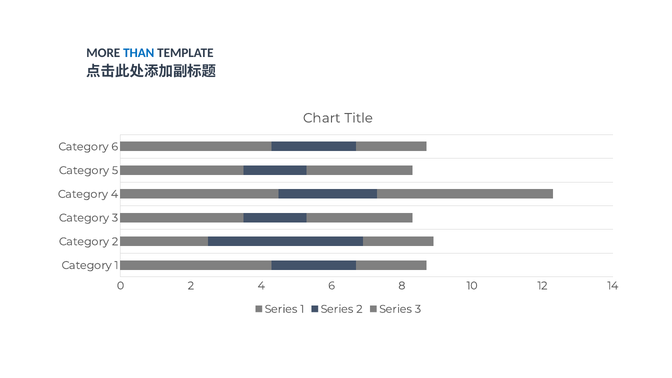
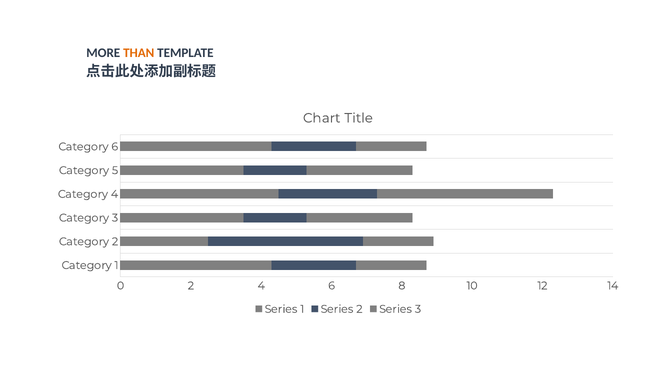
THAN colour: blue -> orange
